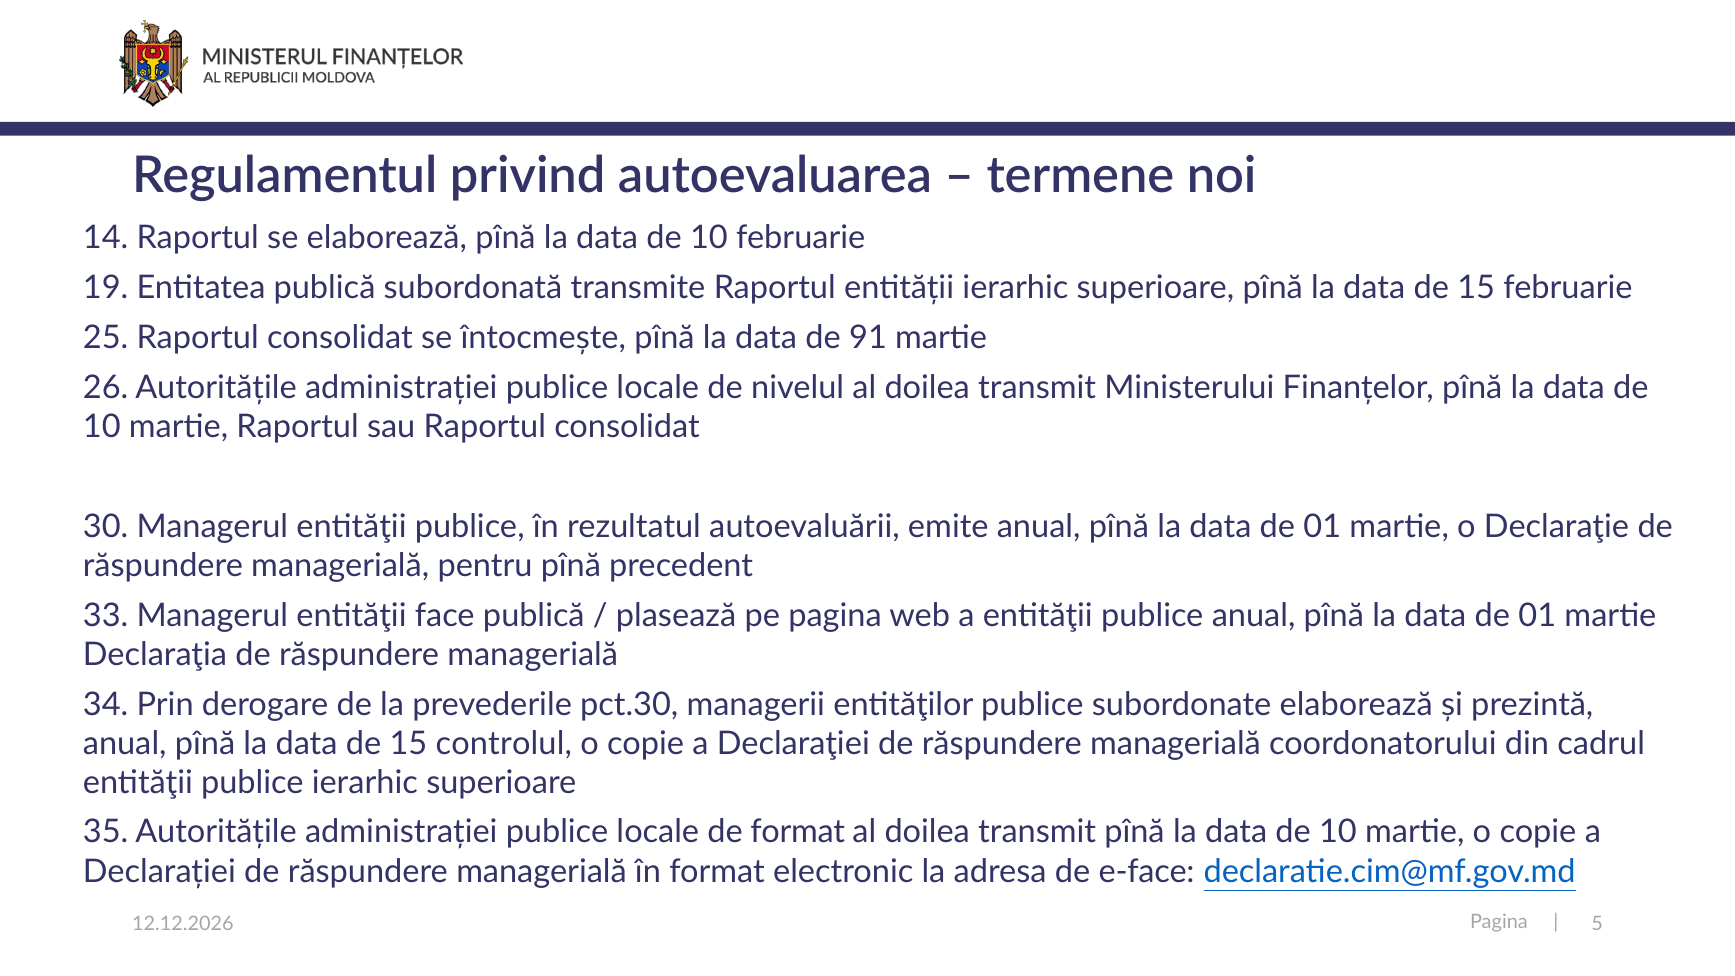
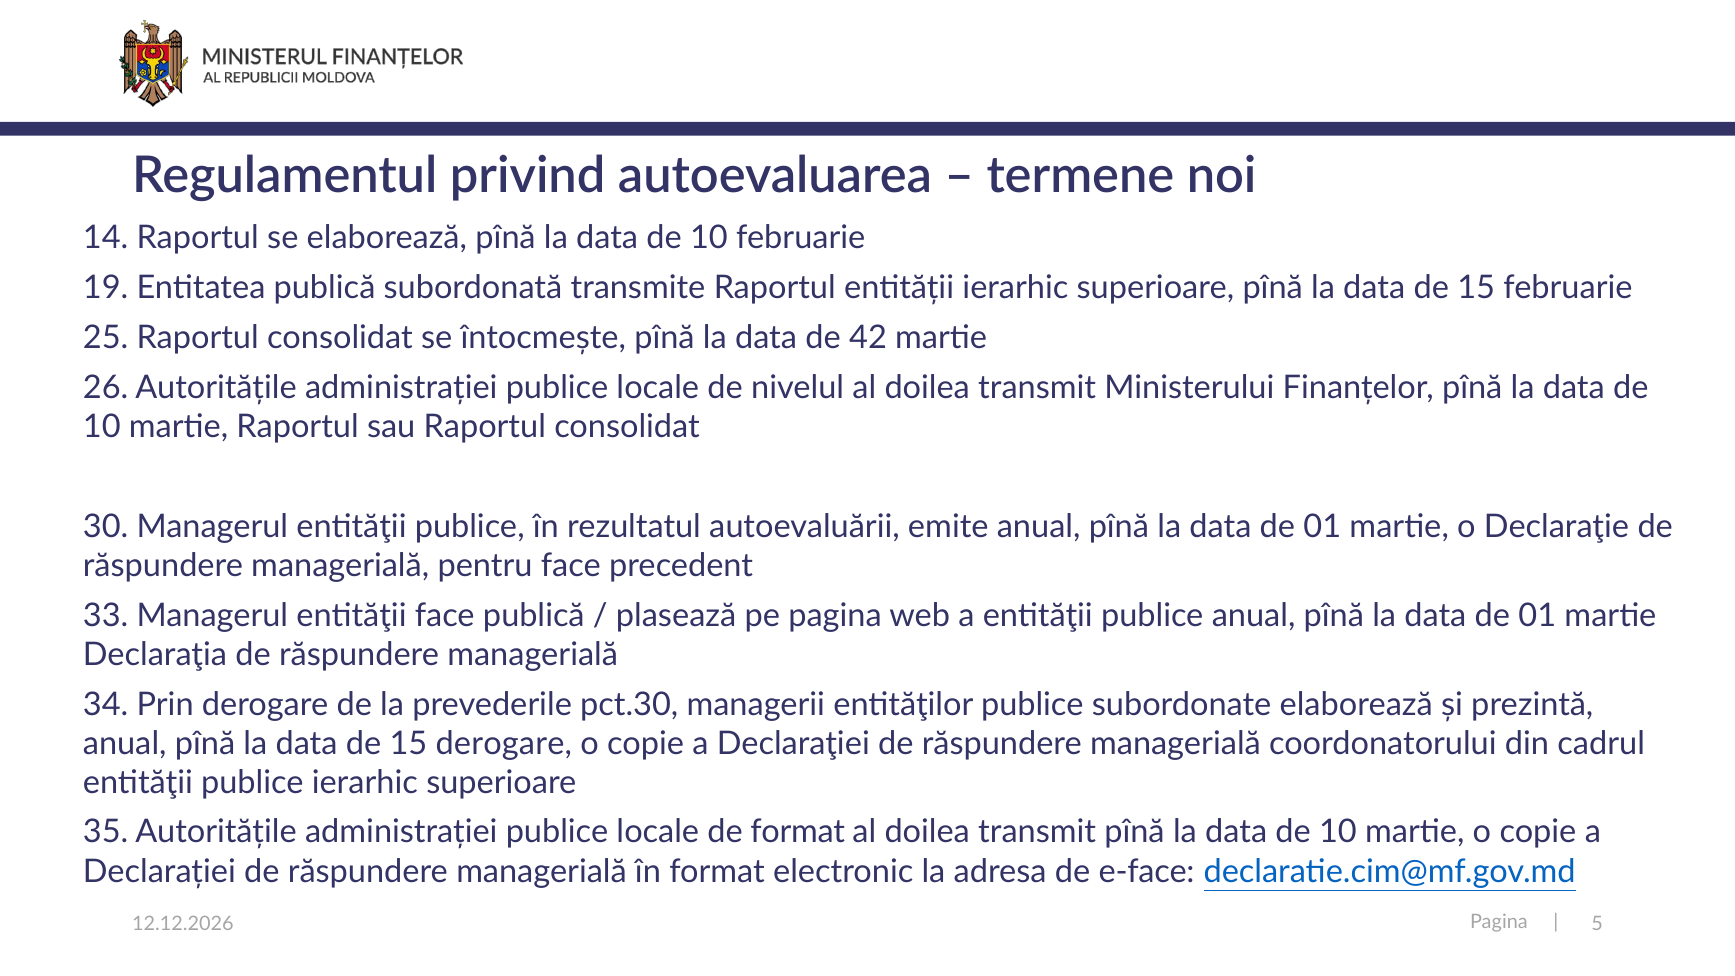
91: 91 -> 42
pentru pînă: pînă -> face
15 controlul: controlul -> derogare
